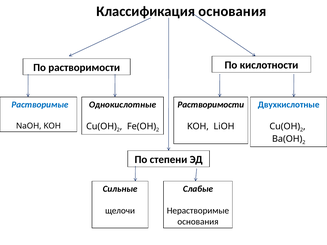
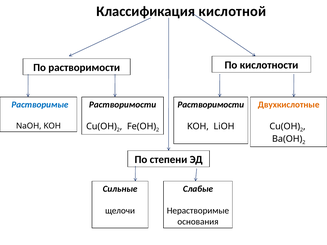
Классификация основания: основания -> кислотной
Двухкислотные colour: blue -> orange
Однокислотные at (123, 105): Однокислотные -> Растворимости
